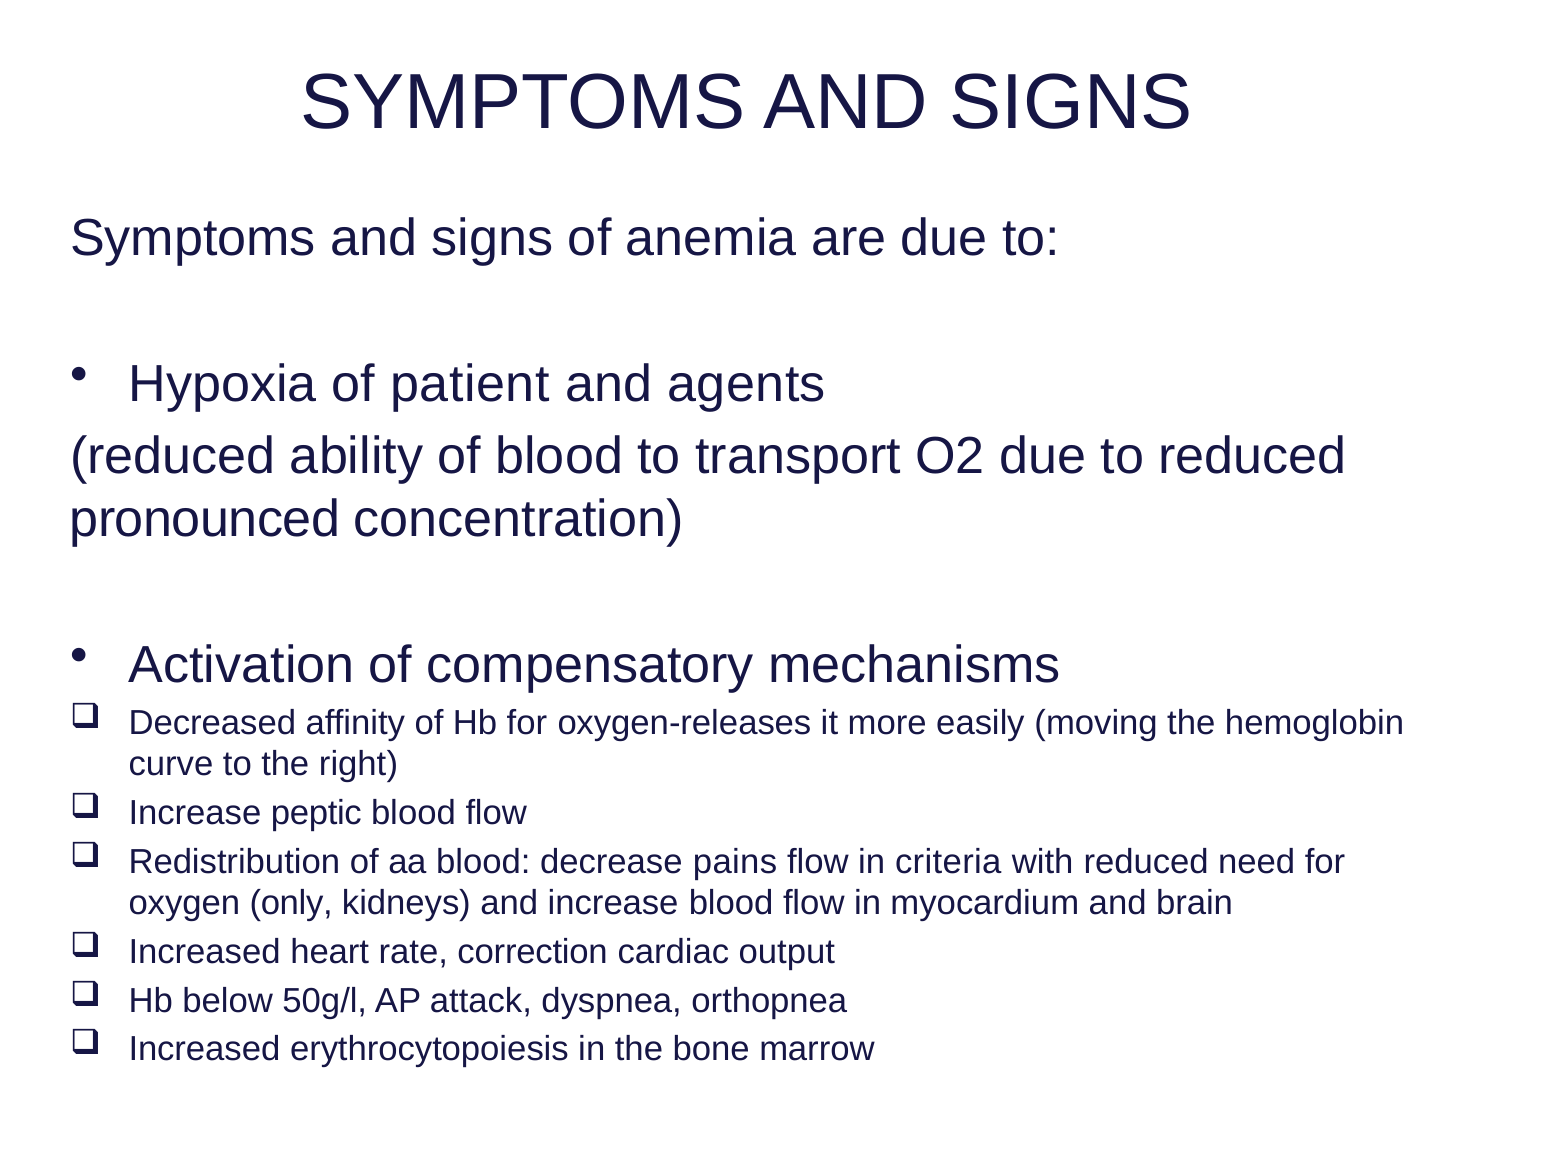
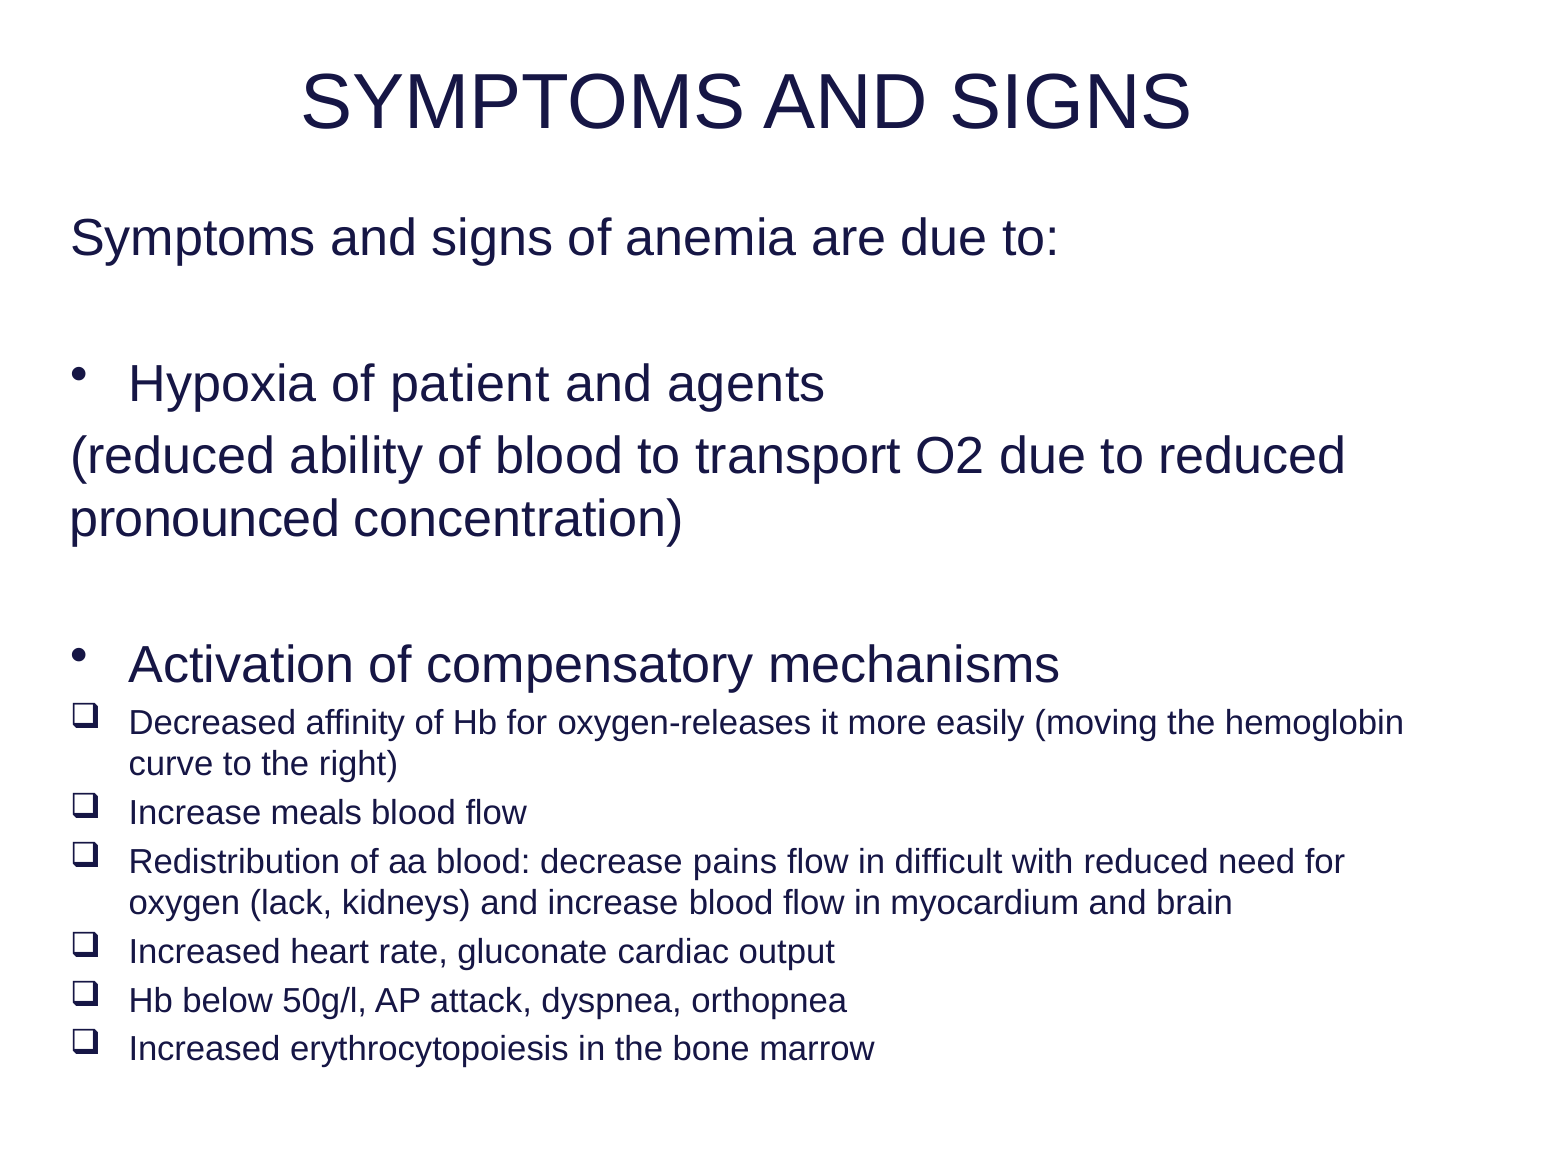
peptic: peptic -> meals
criteria: criteria -> difficult
only: only -> lack
correction: correction -> gluconate
